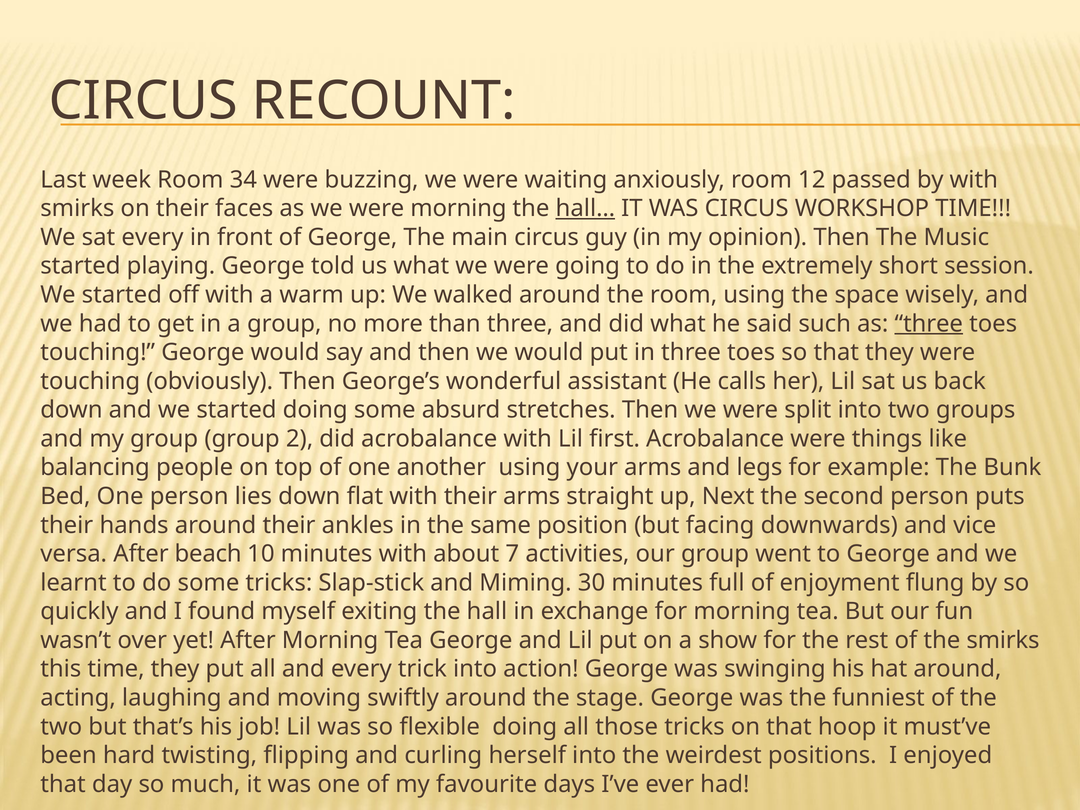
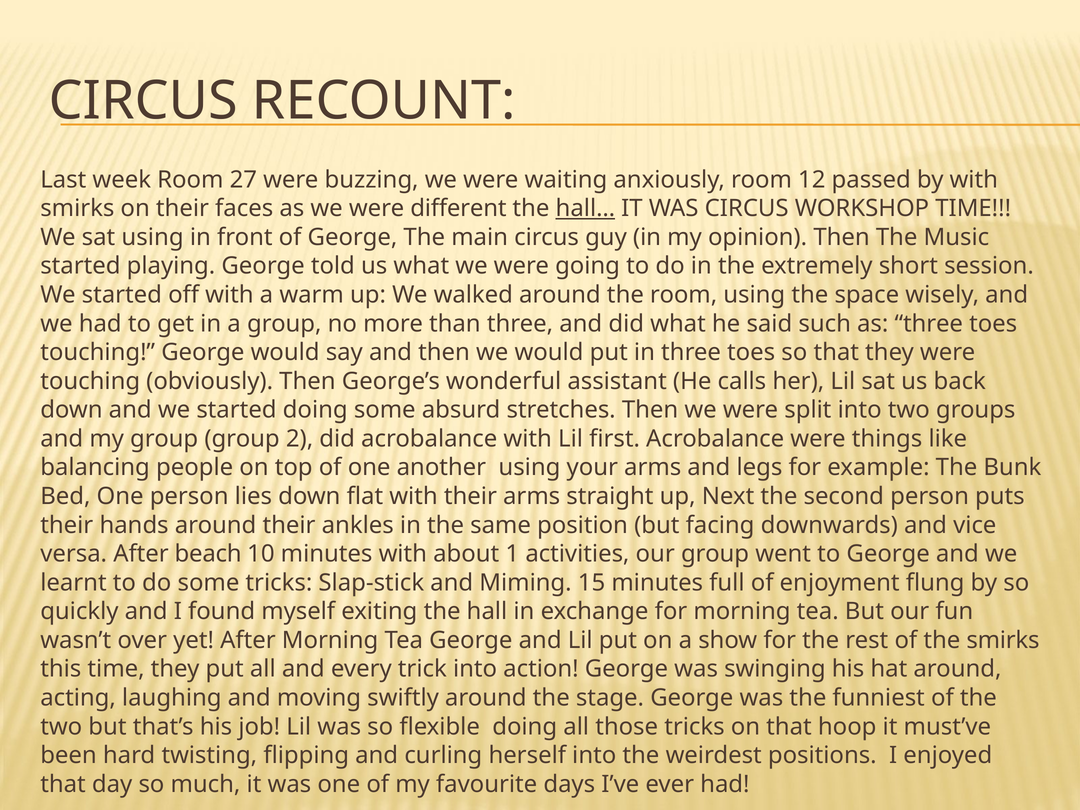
34: 34 -> 27
were morning: morning -> different
sat every: every -> using
three at (929, 324) underline: present -> none
7: 7 -> 1
30: 30 -> 15
